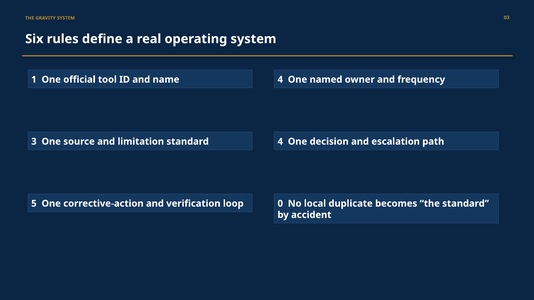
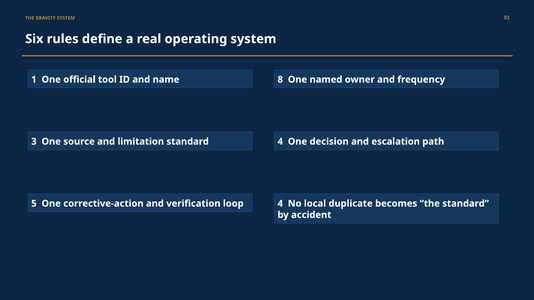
name 4: 4 -> 8
loop 0: 0 -> 4
